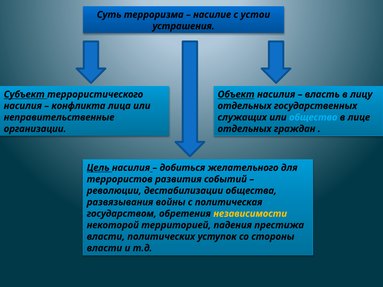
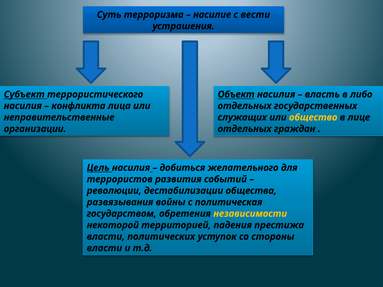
устои: устои -> вести
лицу: лицу -> либо
общество colour: light blue -> yellow
